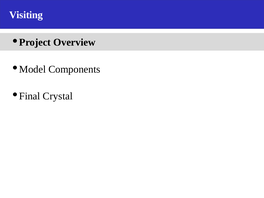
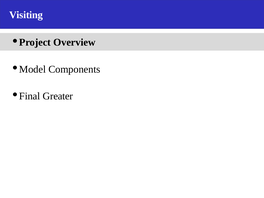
Crystal: Crystal -> Greater
